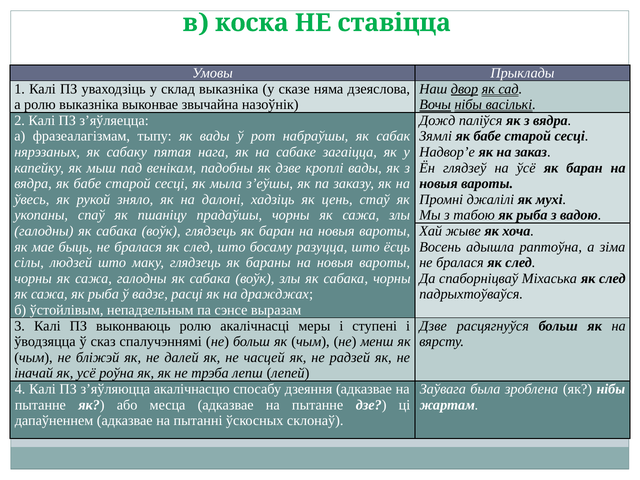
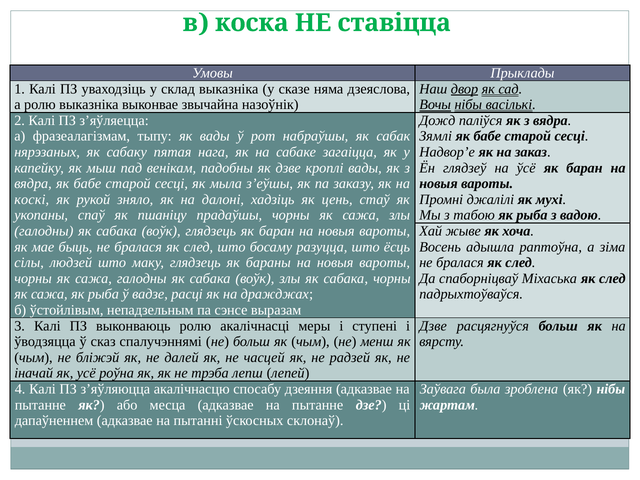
ўвесь: ўвесь -> коскі
